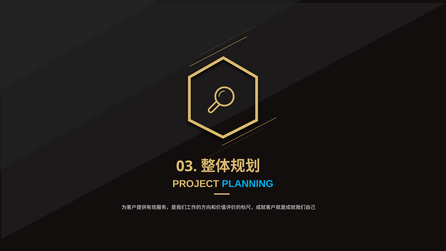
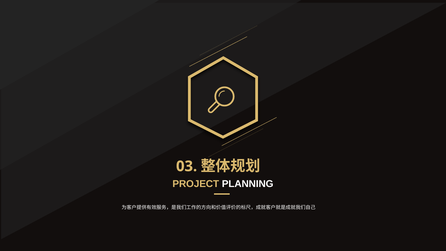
PLANNING colour: light blue -> white
